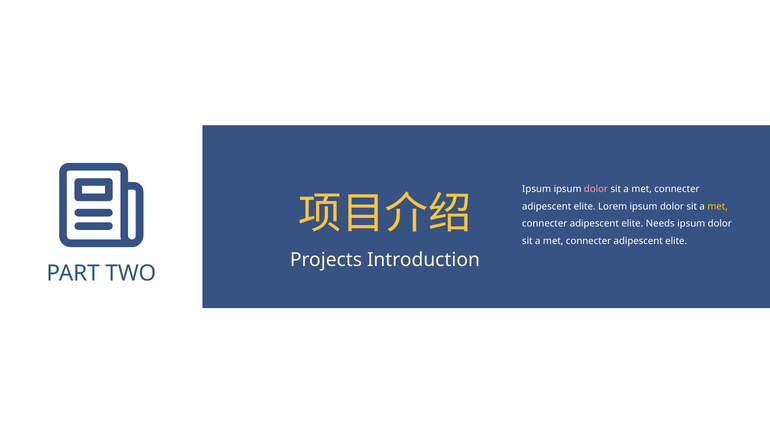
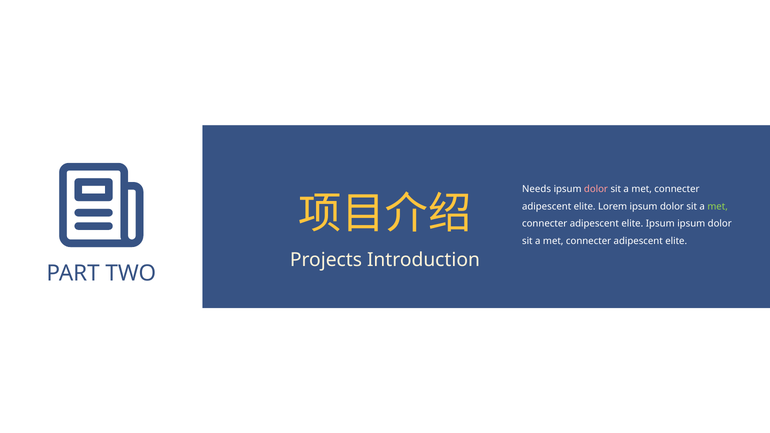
Ipsum at (537, 189): Ipsum -> Needs
met at (718, 207) colour: yellow -> light green
elite Needs: Needs -> Ipsum
